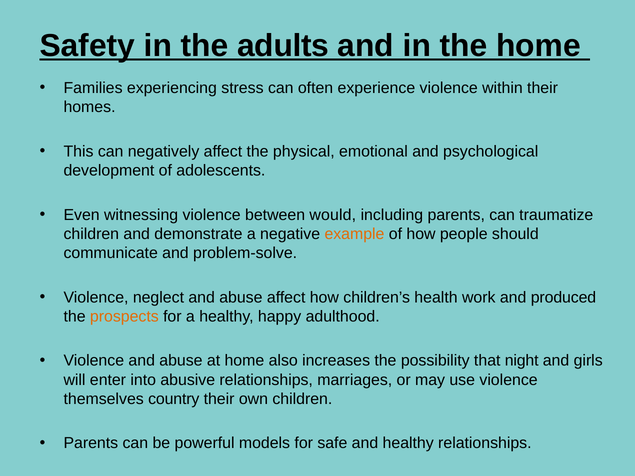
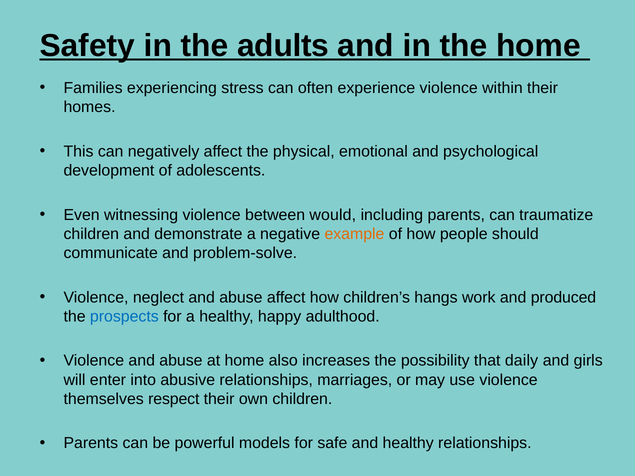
health: health -> hangs
prospects colour: orange -> blue
night: night -> daily
country: country -> respect
